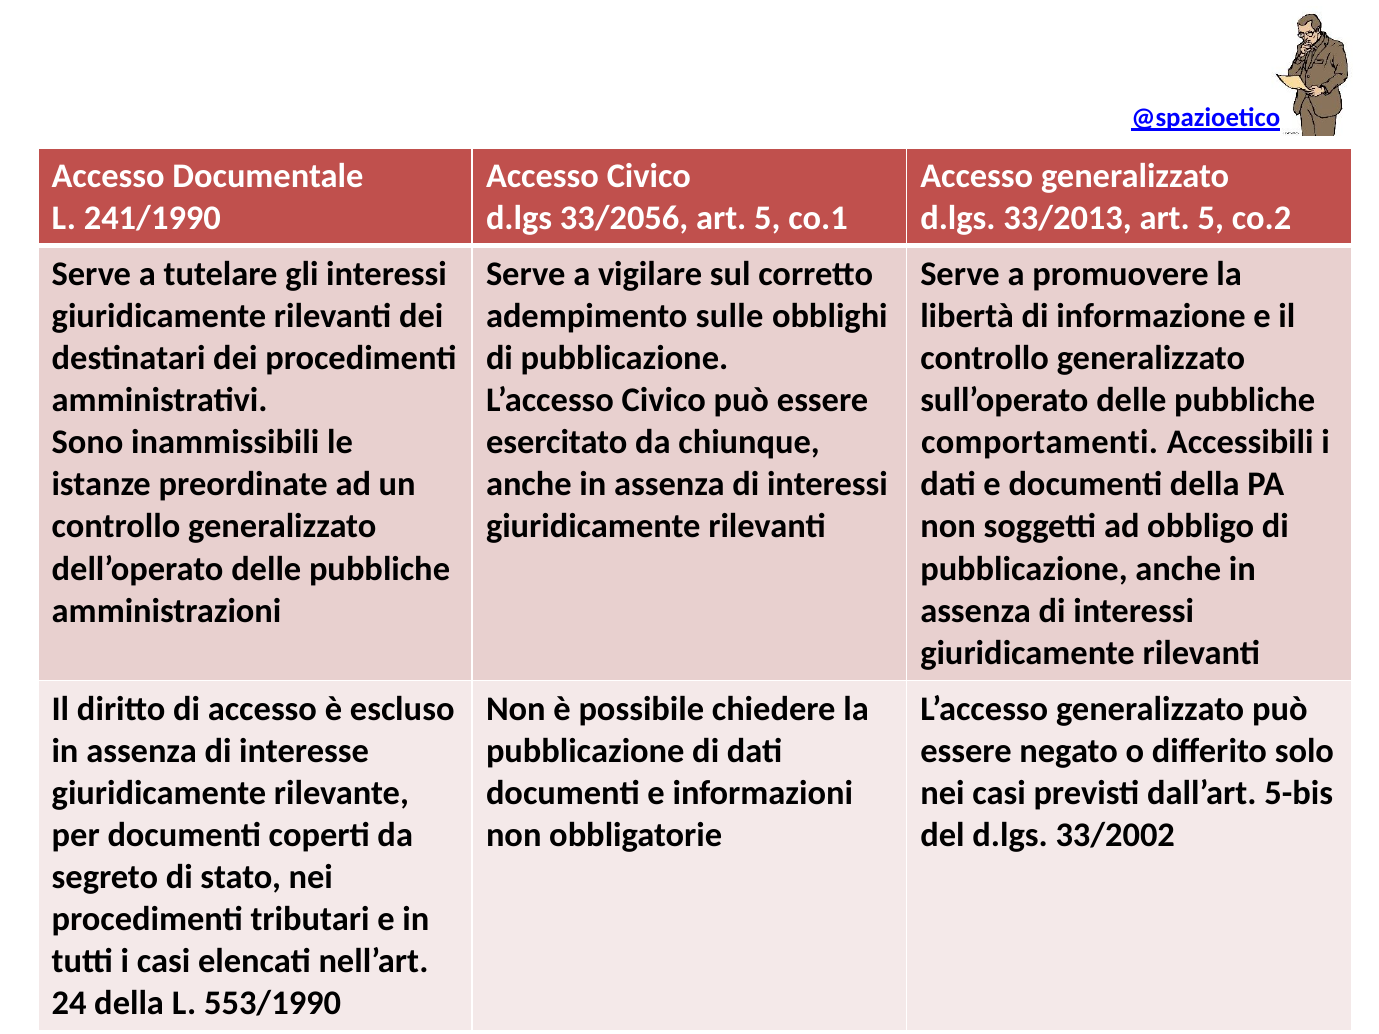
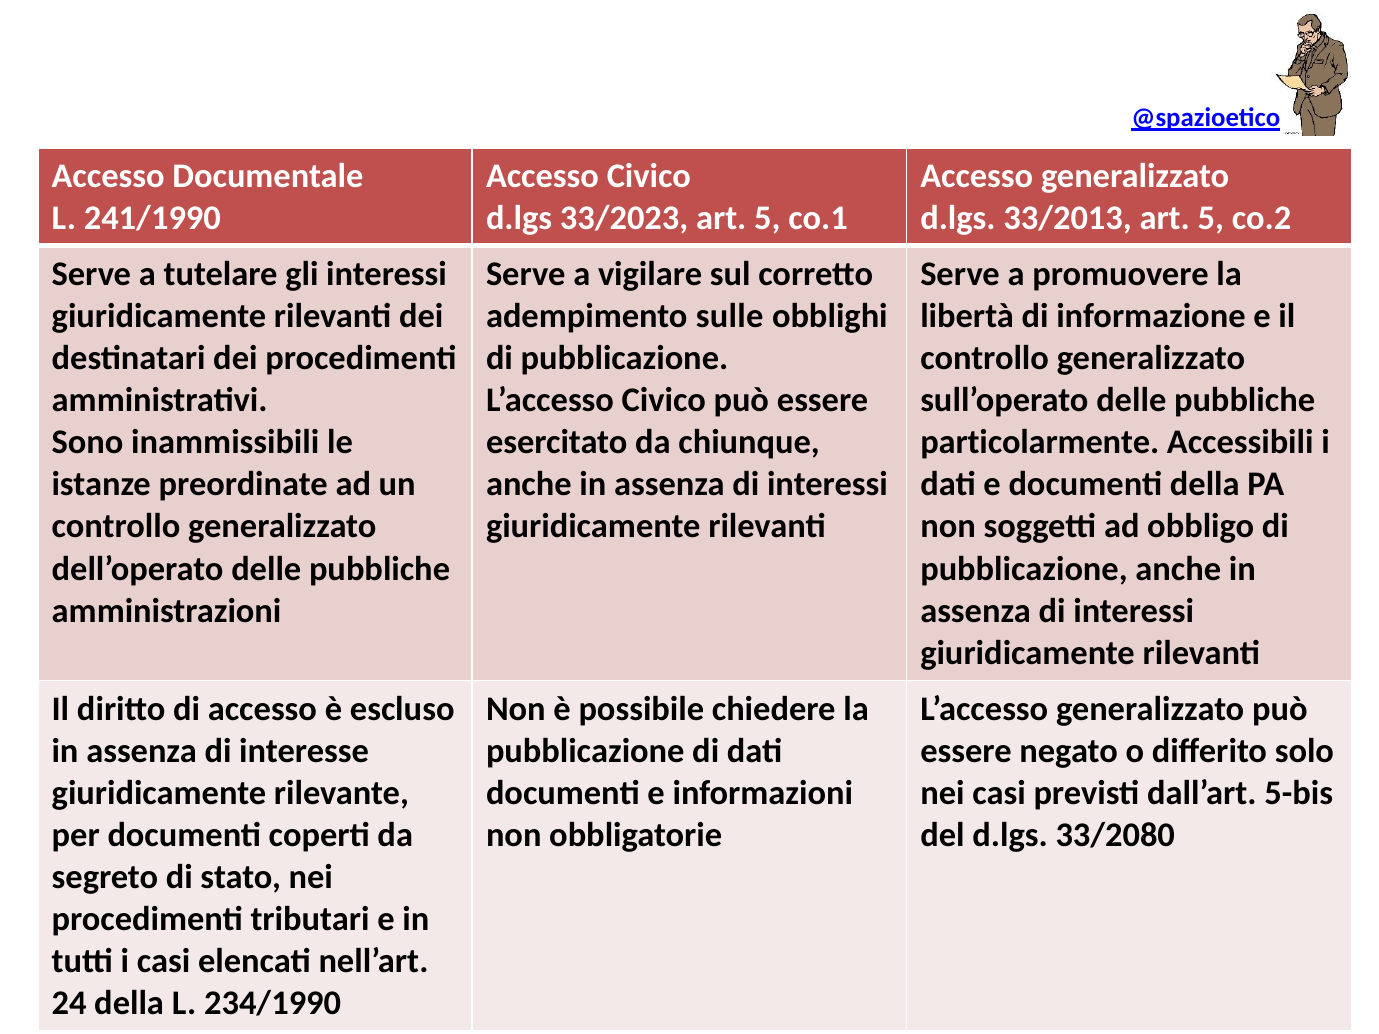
33/2056: 33/2056 -> 33/2023
comportamenti: comportamenti -> particolarmente
33/2002: 33/2002 -> 33/2080
553/1990: 553/1990 -> 234/1990
